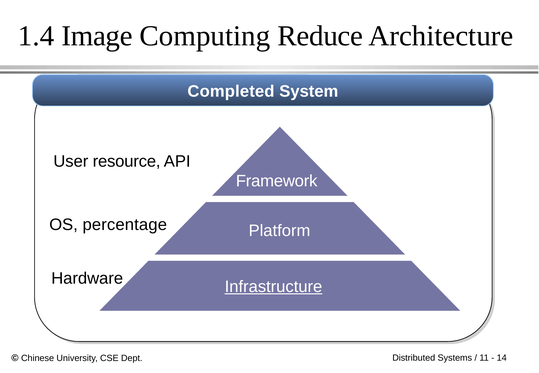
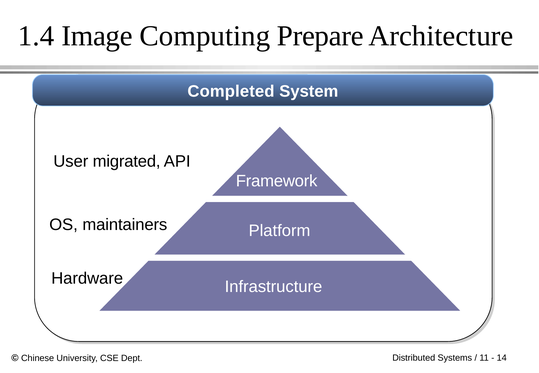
Reduce: Reduce -> Prepare
resource: resource -> migrated
percentage: percentage -> maintainers
Infrastructure underline: present -> none
